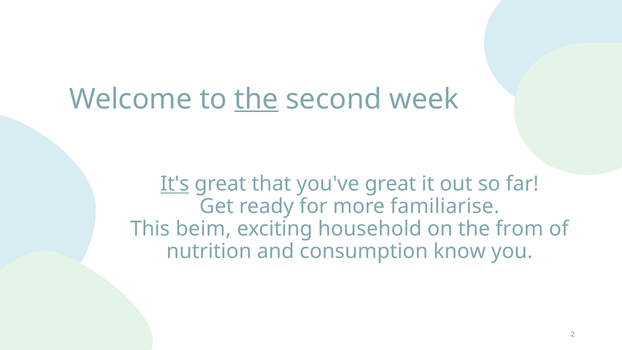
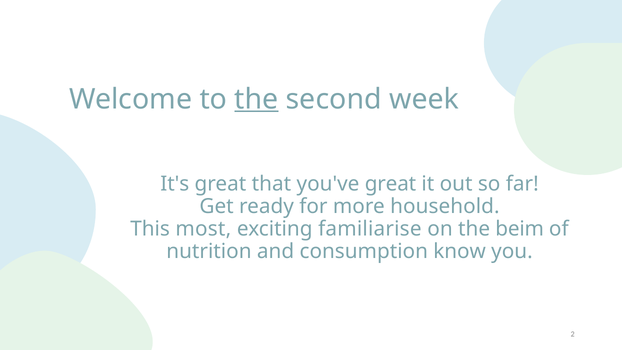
It's underline: present -> none
familiarise: familiarise -> household
beim: beim -> most
household: household -> familiarise
from: from -> beim
